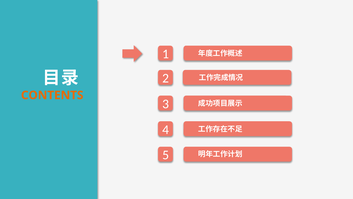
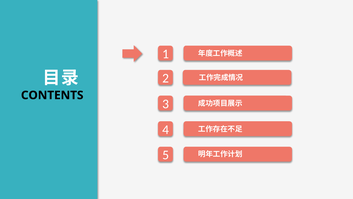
CONTENTS colour: orange -> black
